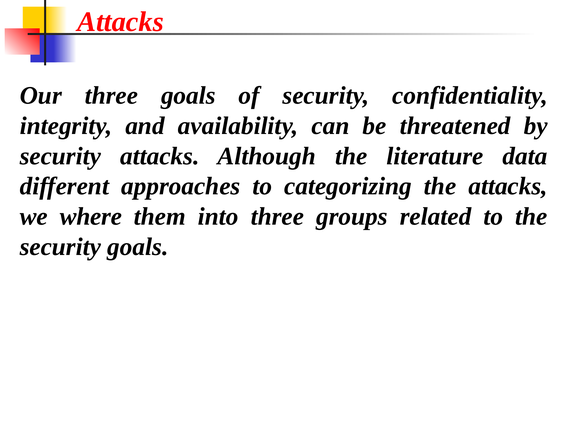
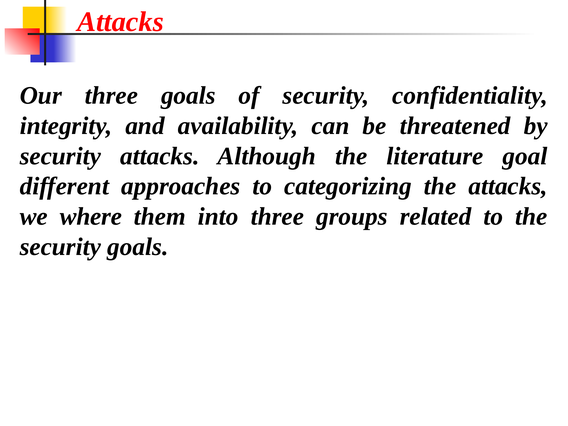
data: data -> goal
